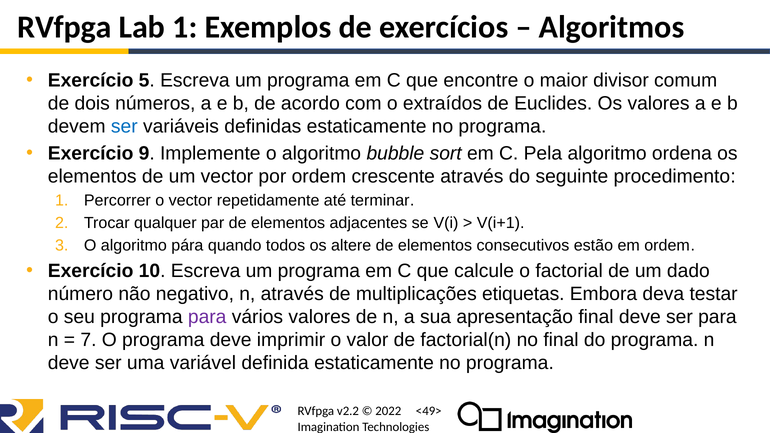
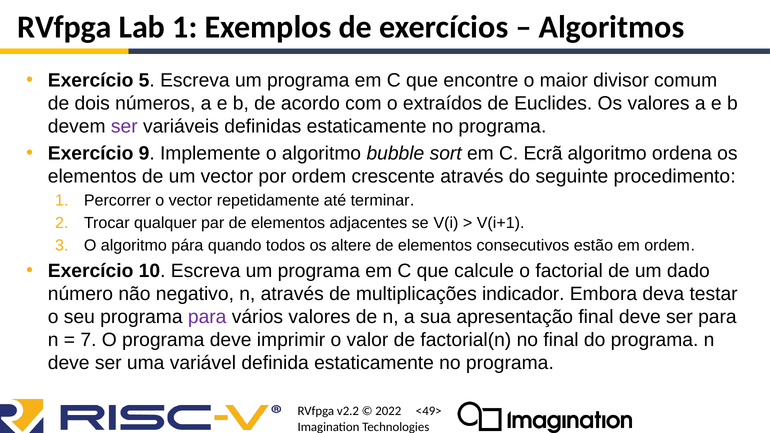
ser at (124, 126) colour: blue -> purple
Pela: Pela -> Ecrã
etiquetas: etiquetas -> indicador
